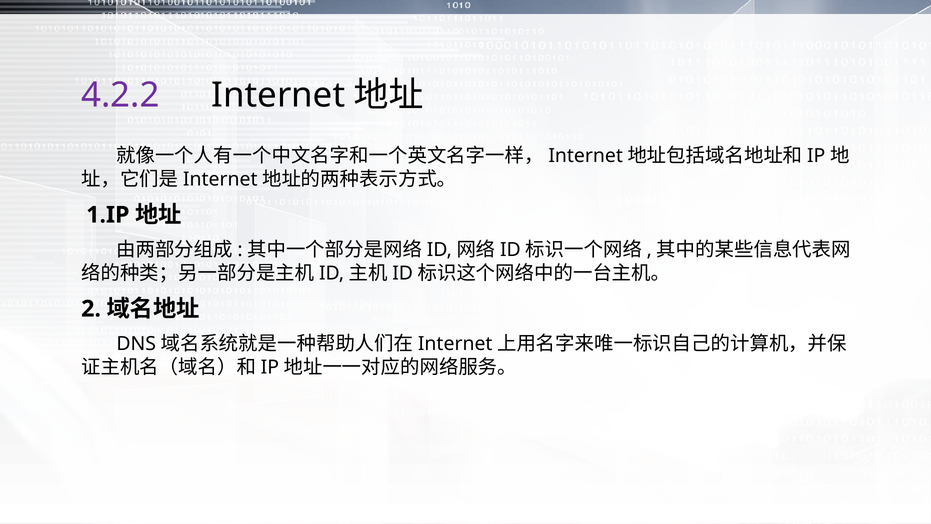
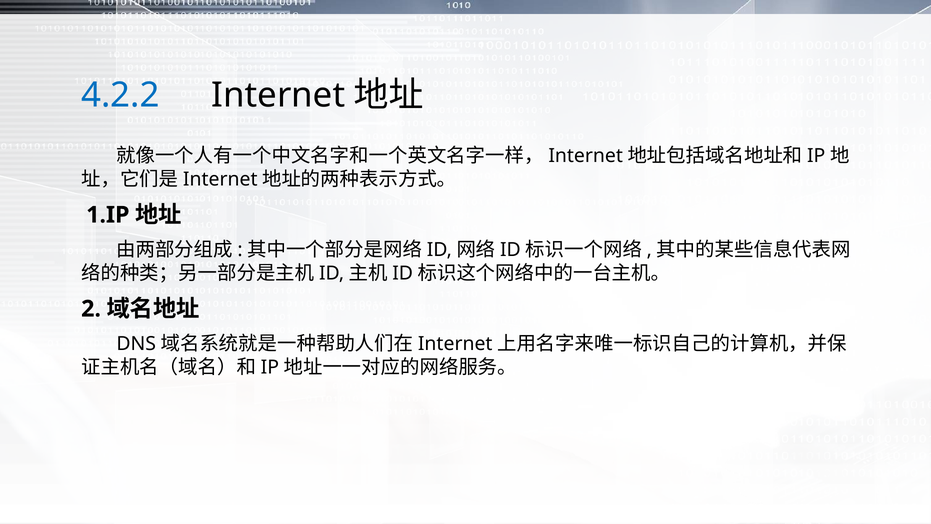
4.2.2 colour: purple -> blue
